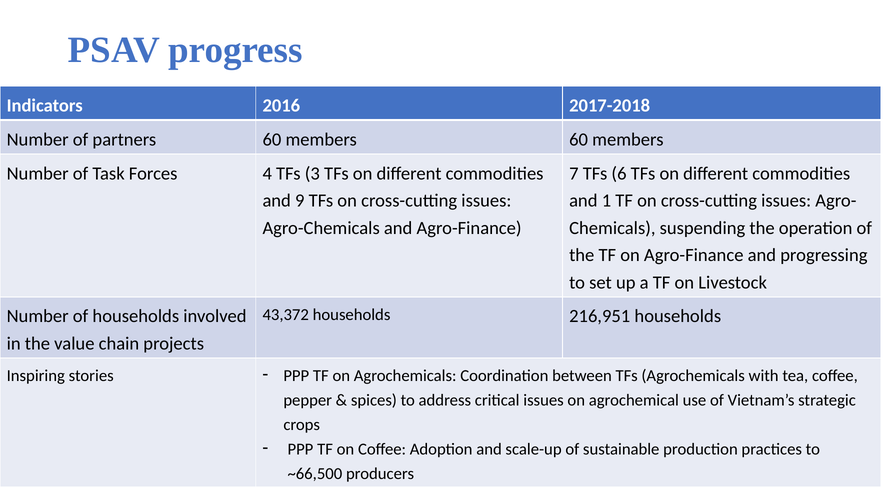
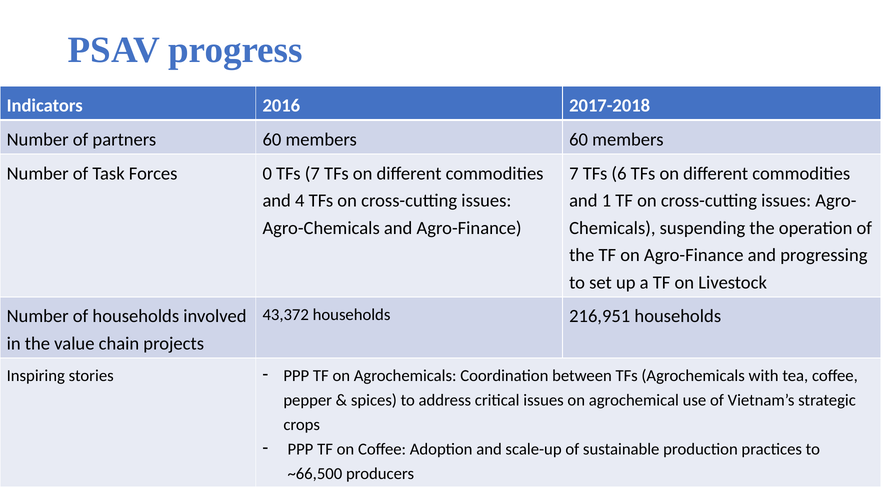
4: 4 -> 0
TFs 3: 3 -> 7
9: 9 -> 4
